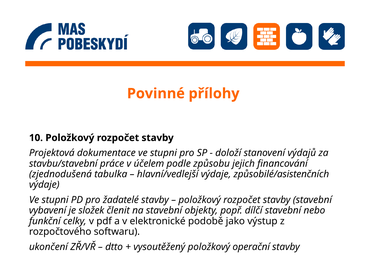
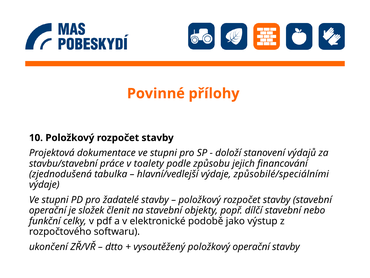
účelem: účelem -> toalety
způsobilé/asistenčních: způsobilé/asistenčních -> způsobilé/speciálními
vybavení at (48, 210): vybavení -> operační
